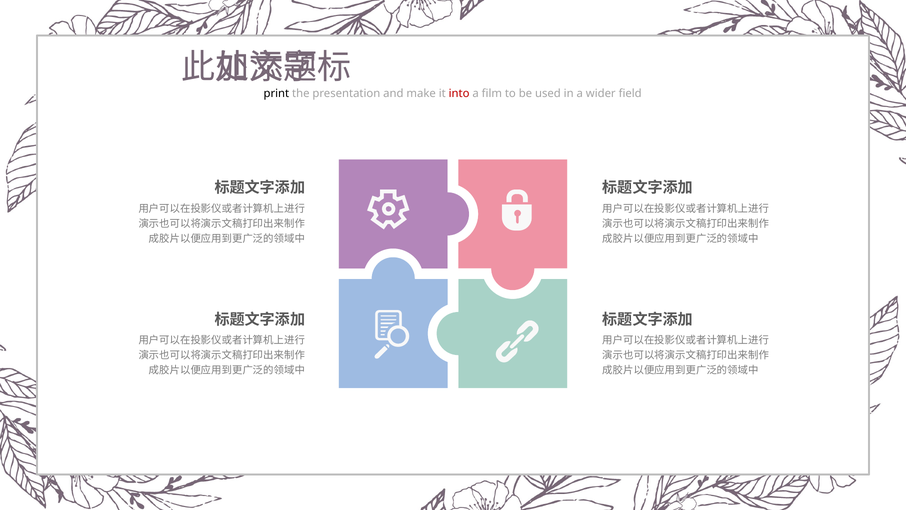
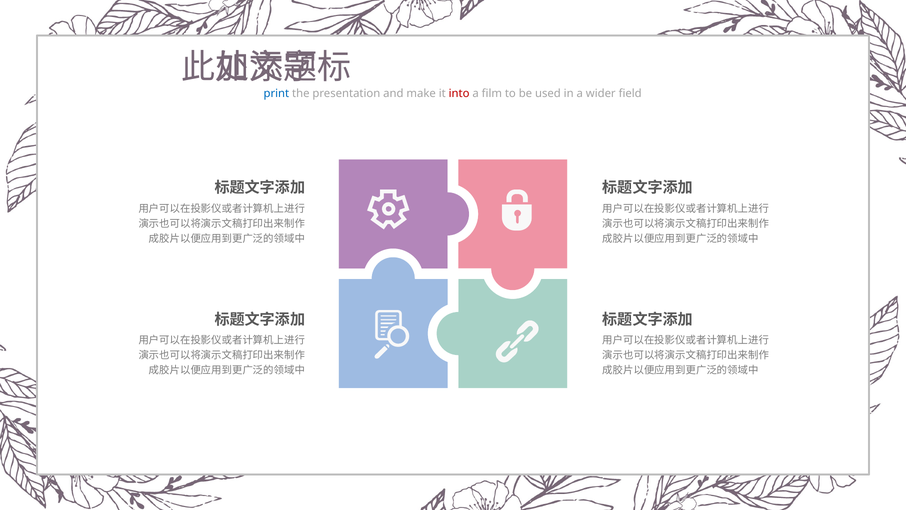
print colour: black -> blue
